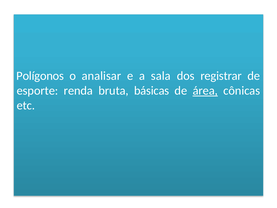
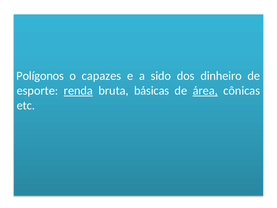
analisar: analisar -> capazes
sala: sala -> sido
registrar: registrar -> dinheiro
renda underline: none -> present
